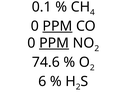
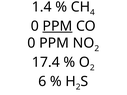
0.1: 0.1 -> 1.4
PPM at (54, 43) underline: present -> none
74.6: 74.6 -> 17.4
